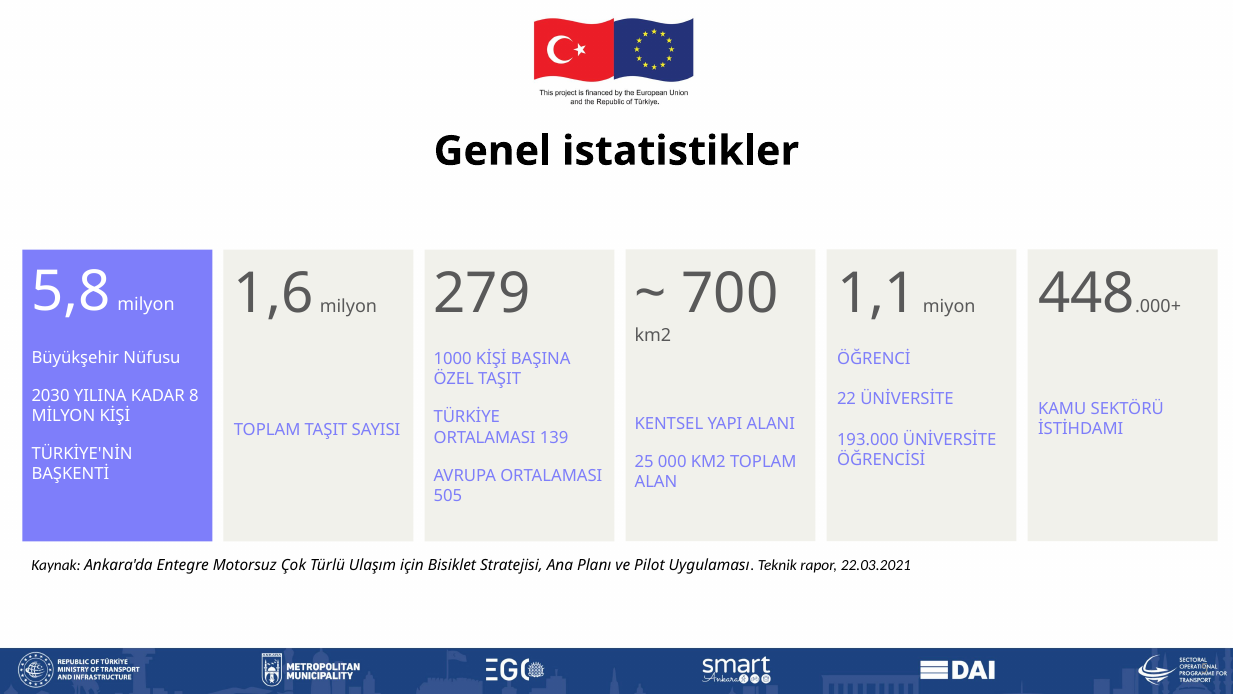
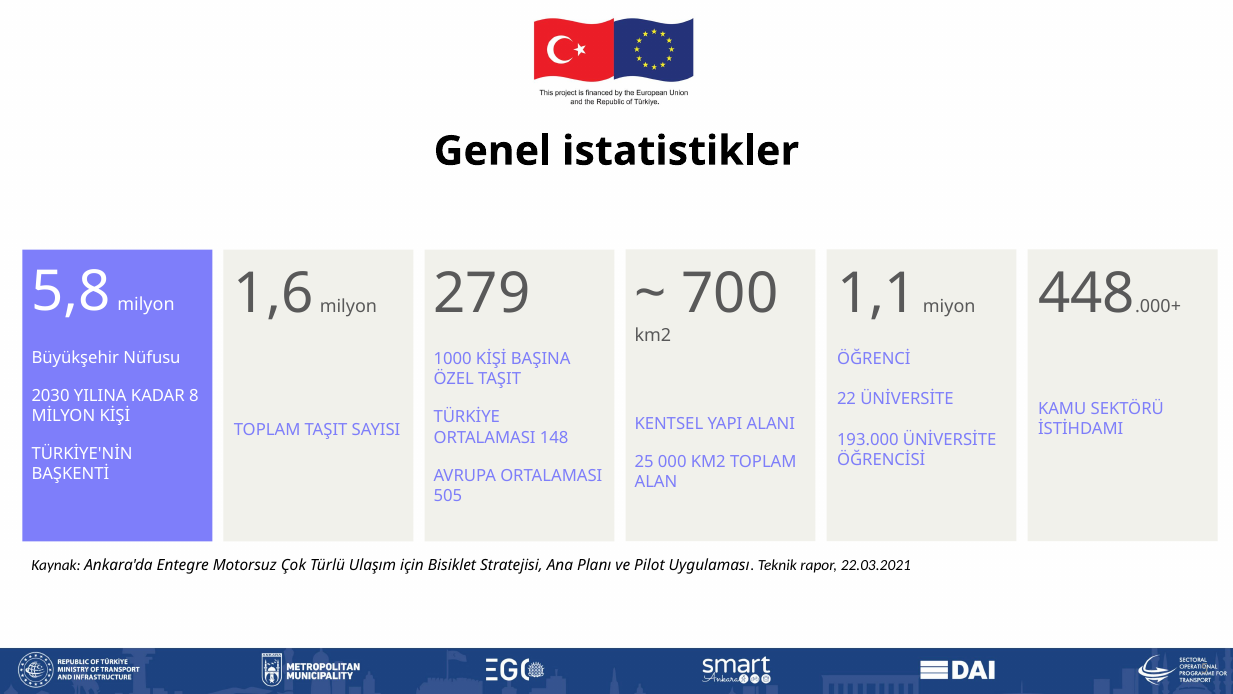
139: 139 -> 148
